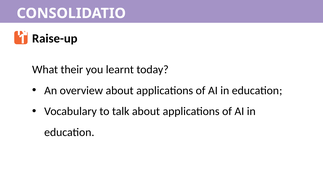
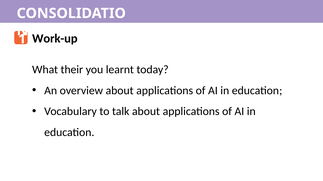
Raise-up: Raise-up -> Work-up
